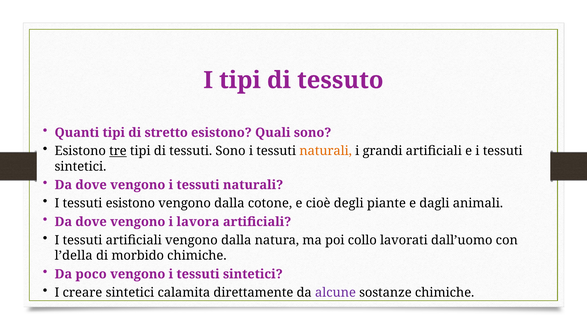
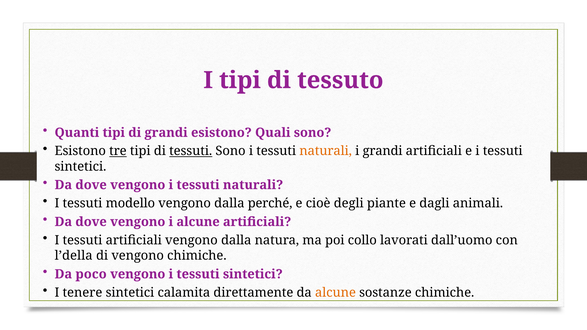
di stretto: stretto -> grandi
tessuti at (191, 151) underline: none -> present
tessuti esistono: esistono -> modello
cotone: cotone -> perché
i lavora: lavora -> alcune
di morbido: morbido -> vengono
creare: creare -> tenere
alcune at (335, 293) colour: purple -> orange
